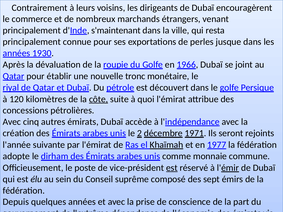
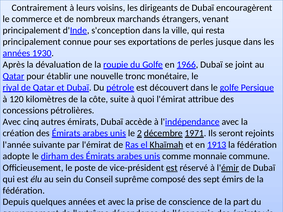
s'maintenant: s'maintenant -> s'conception
côte underline: present -> none
1977: 1977 -> 1913
